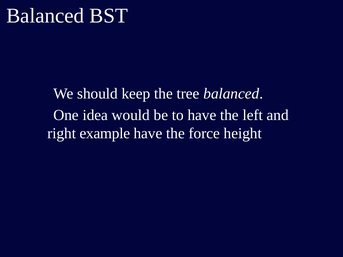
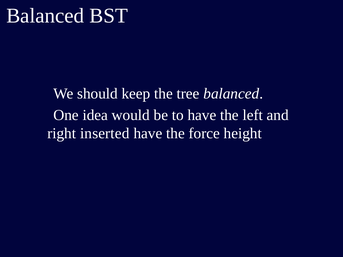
example: example -> inserted
